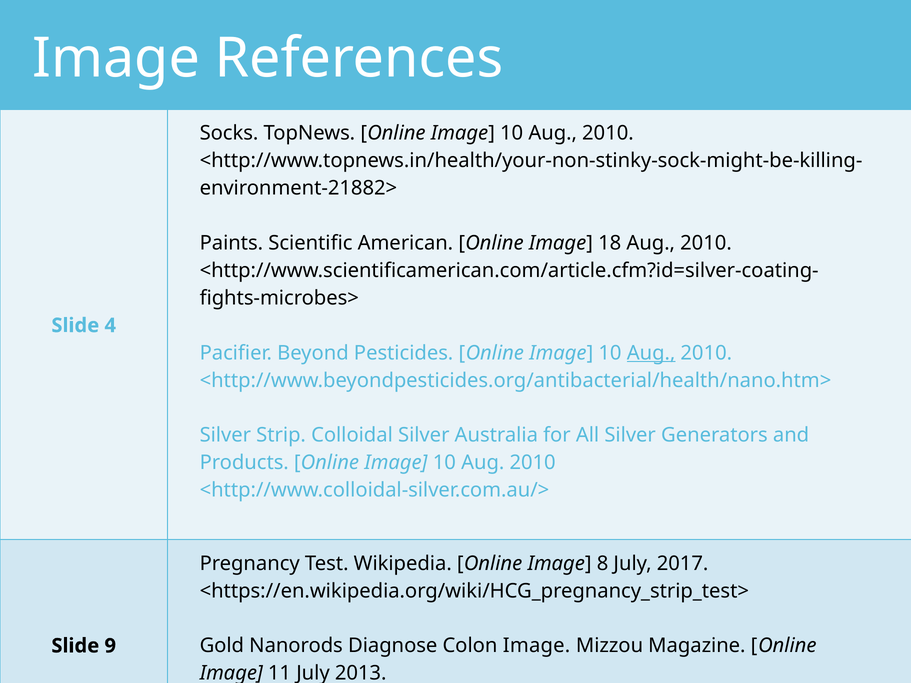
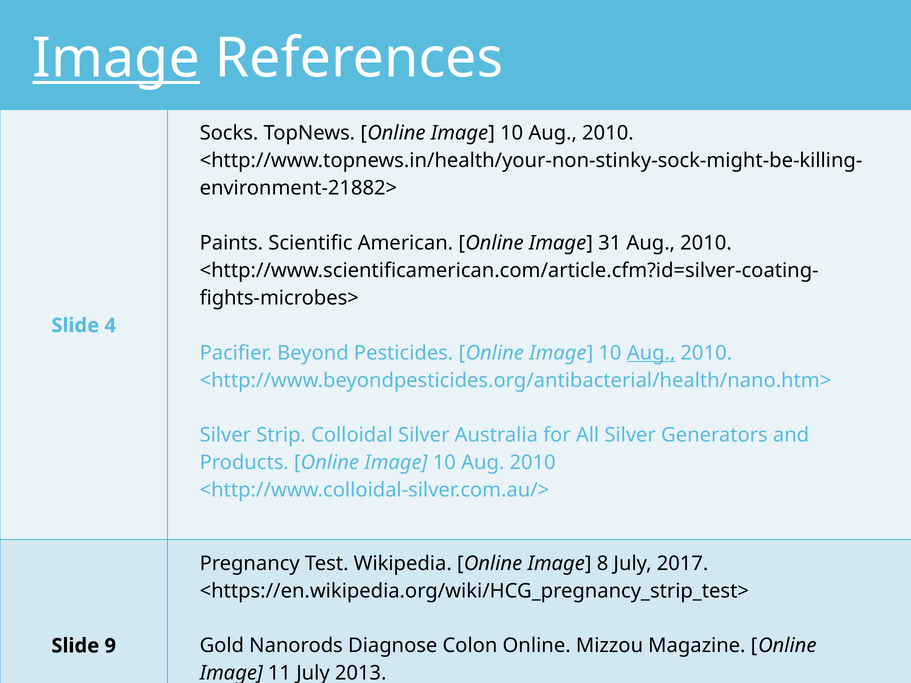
Image at (116, 59) underline: none -> present
18: 18 -> 31
Image at (537, 646): Image -> Online
